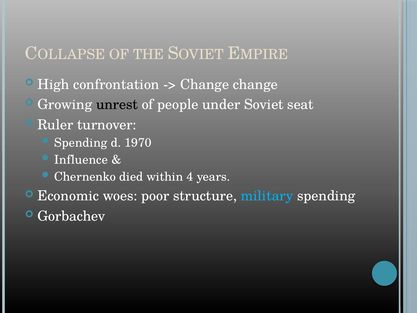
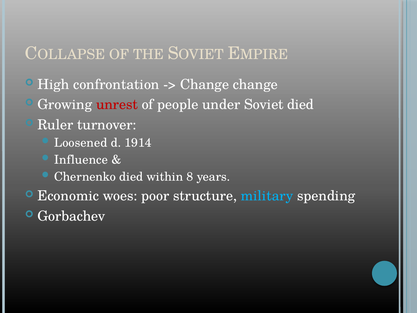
unrest colour: black -> red
Soviet seat: seat -> died
Spending at (81, 143): Spending -> Loosened
1970: 1970 -> 1914
4: 4 -> 8
